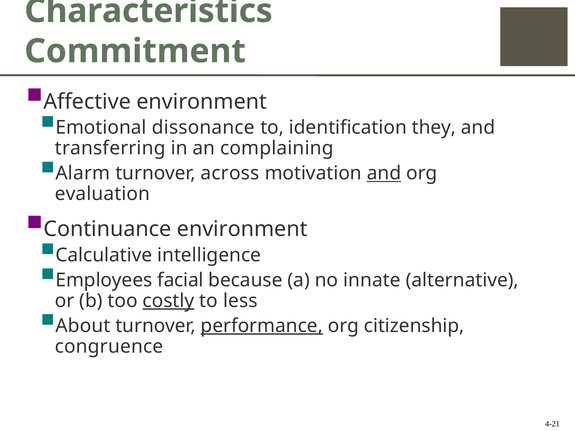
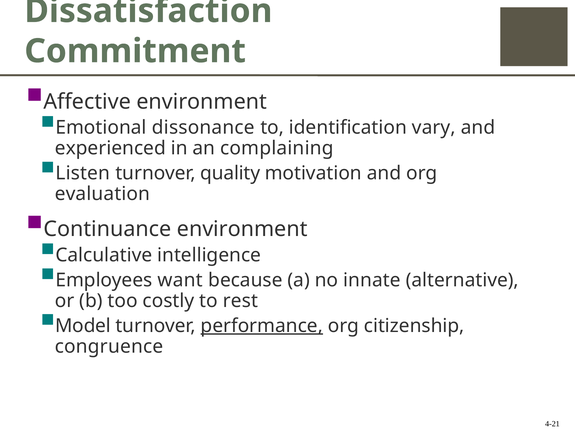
Characteristics: Characteristics -> Dissatisfaction
they: they -> vary
transferring: transferring -> experienced
Alarm: Alarm -> Listen
across: across -> quality
and at (384, 173) underline: present -> none
facial: facial -> want
costly underline: present -> none
less: less -> rest
About: About -> Model
